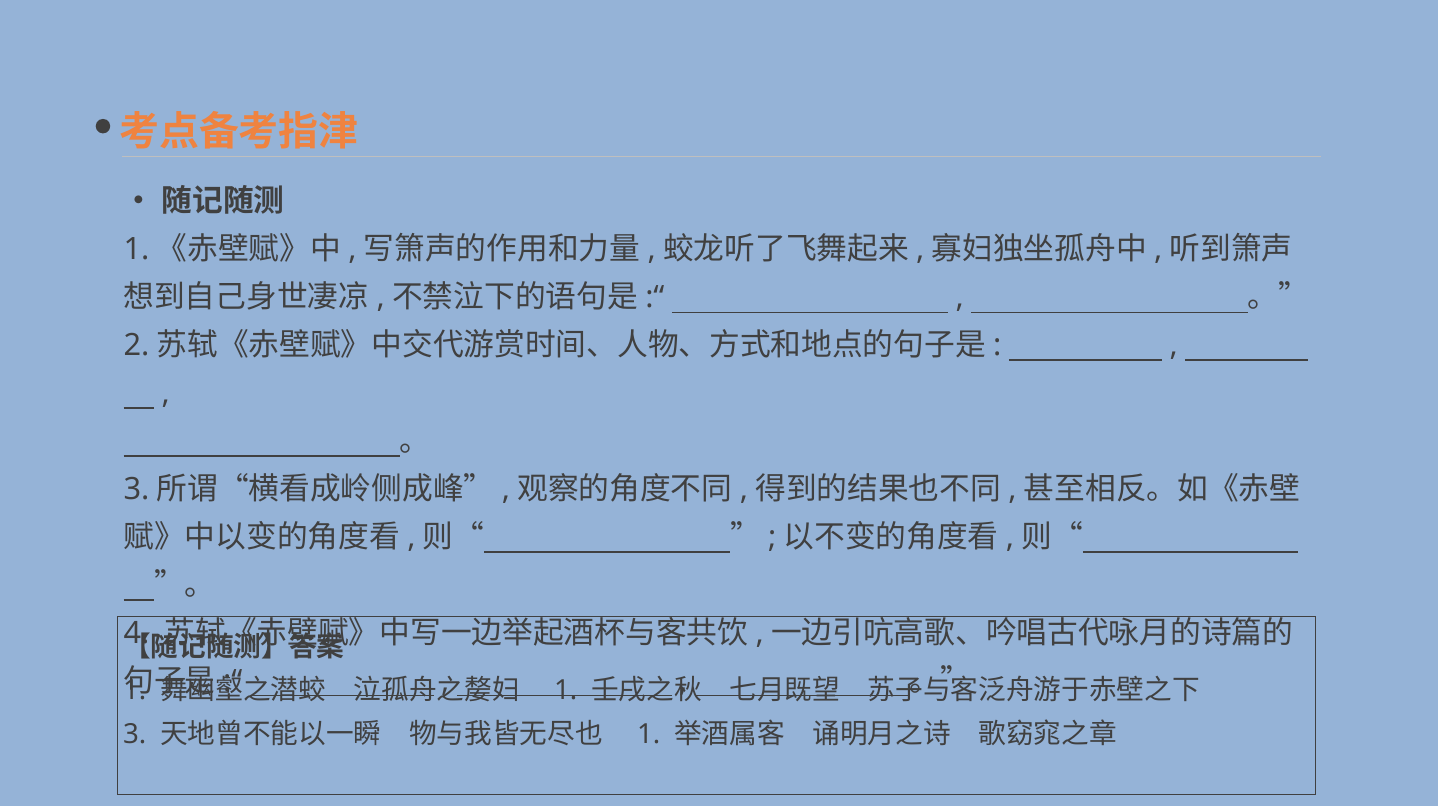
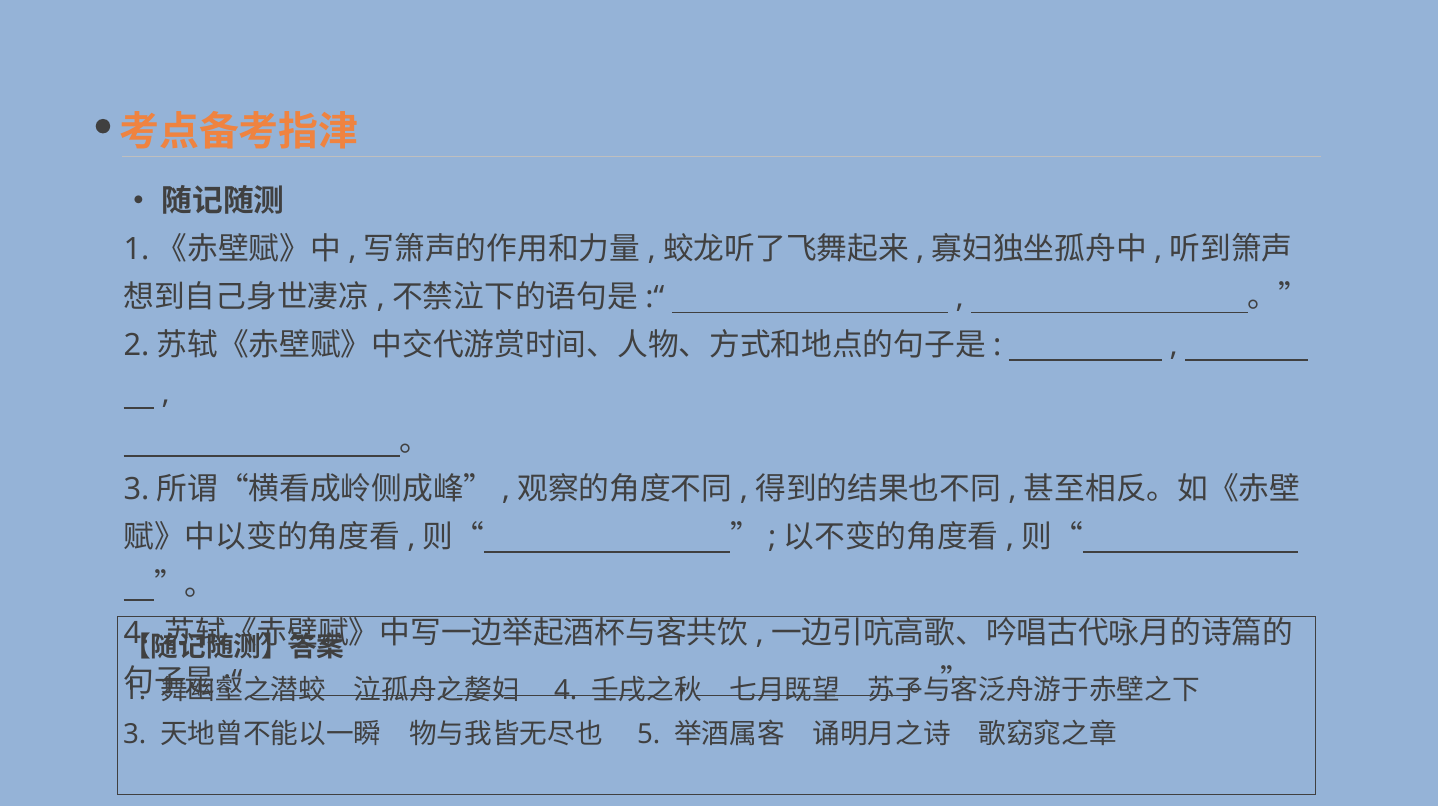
1 at (566, 691): 1 -> 4
1 at (649, 734): 1 -> 5
